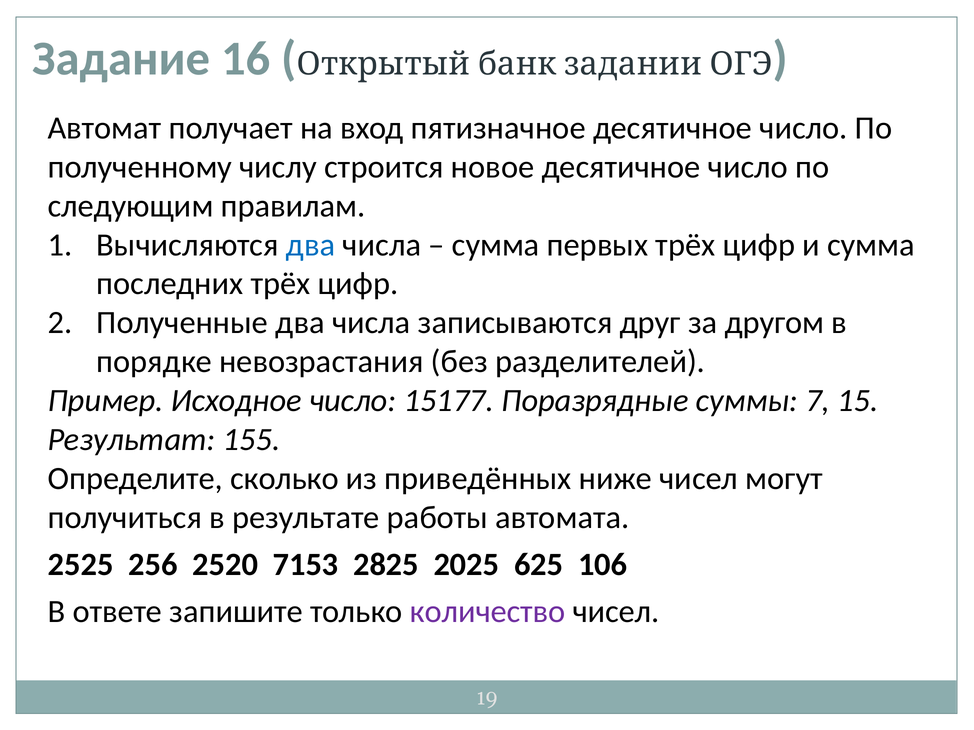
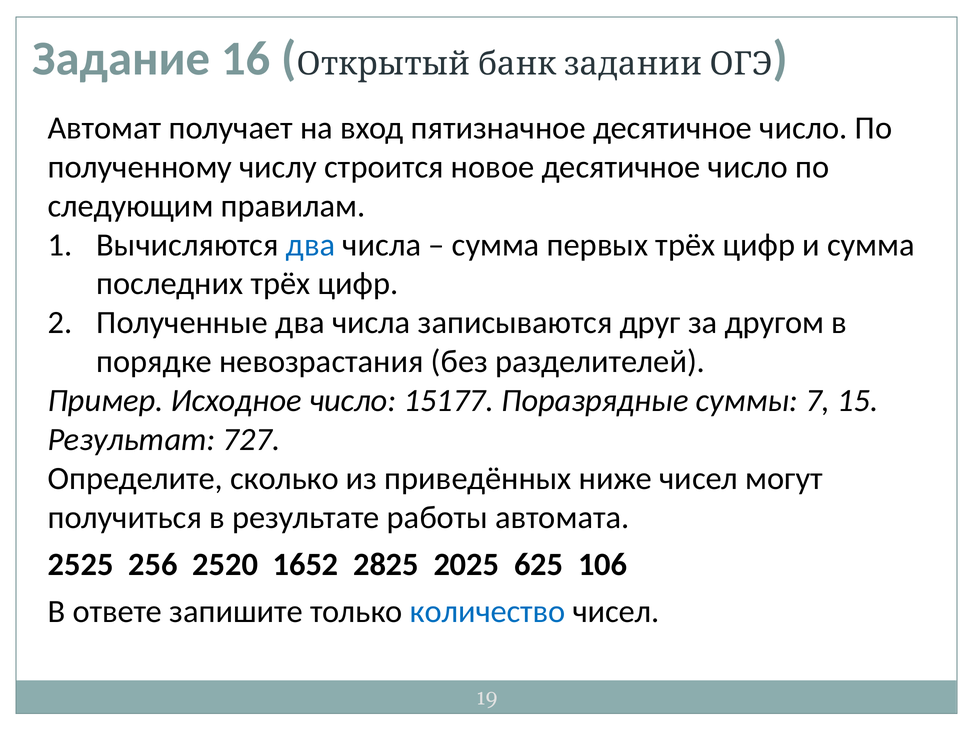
155: 155 -> 727
7153: 7153 -> 1652
количество colour: purple -> blue
